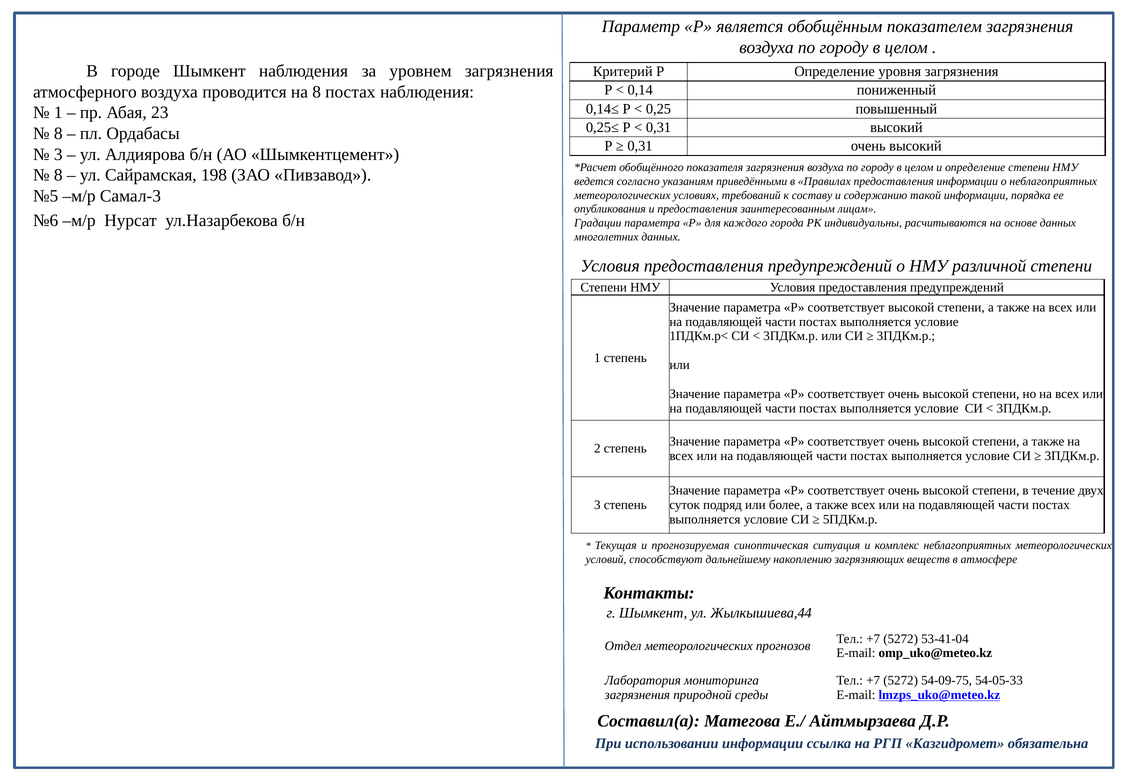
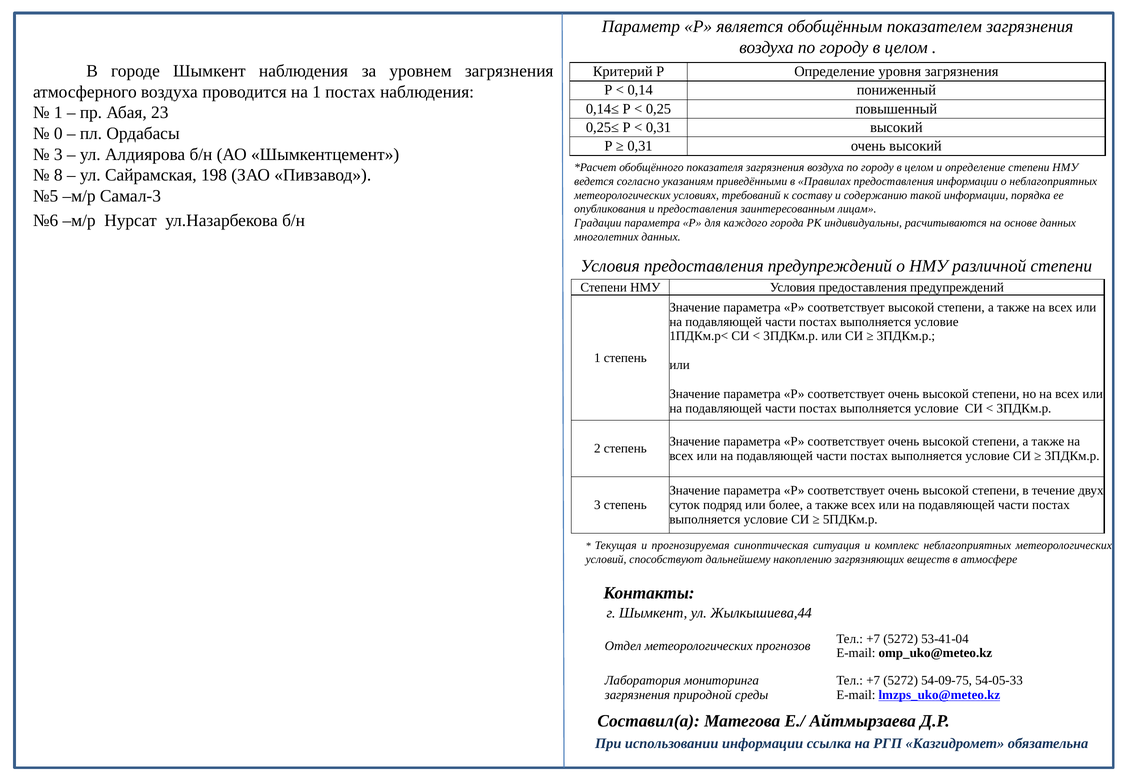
на 8: 8 -> 1
8 at (58, 133): 8 -> 0
